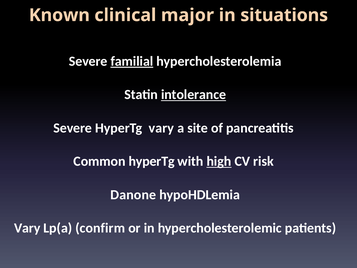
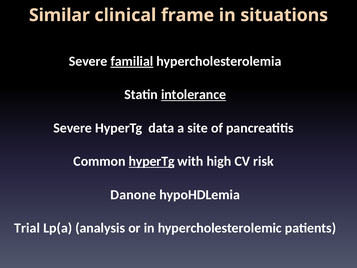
Known: Known -> Similar
major: major -> frame
HyperTg vary: vary -> data
hyperTg at (152, 161) underline: none -> present
high underline: present -> none
Vary at (27, 228): Vary -> Trial
confirm: confirm -> analysis
